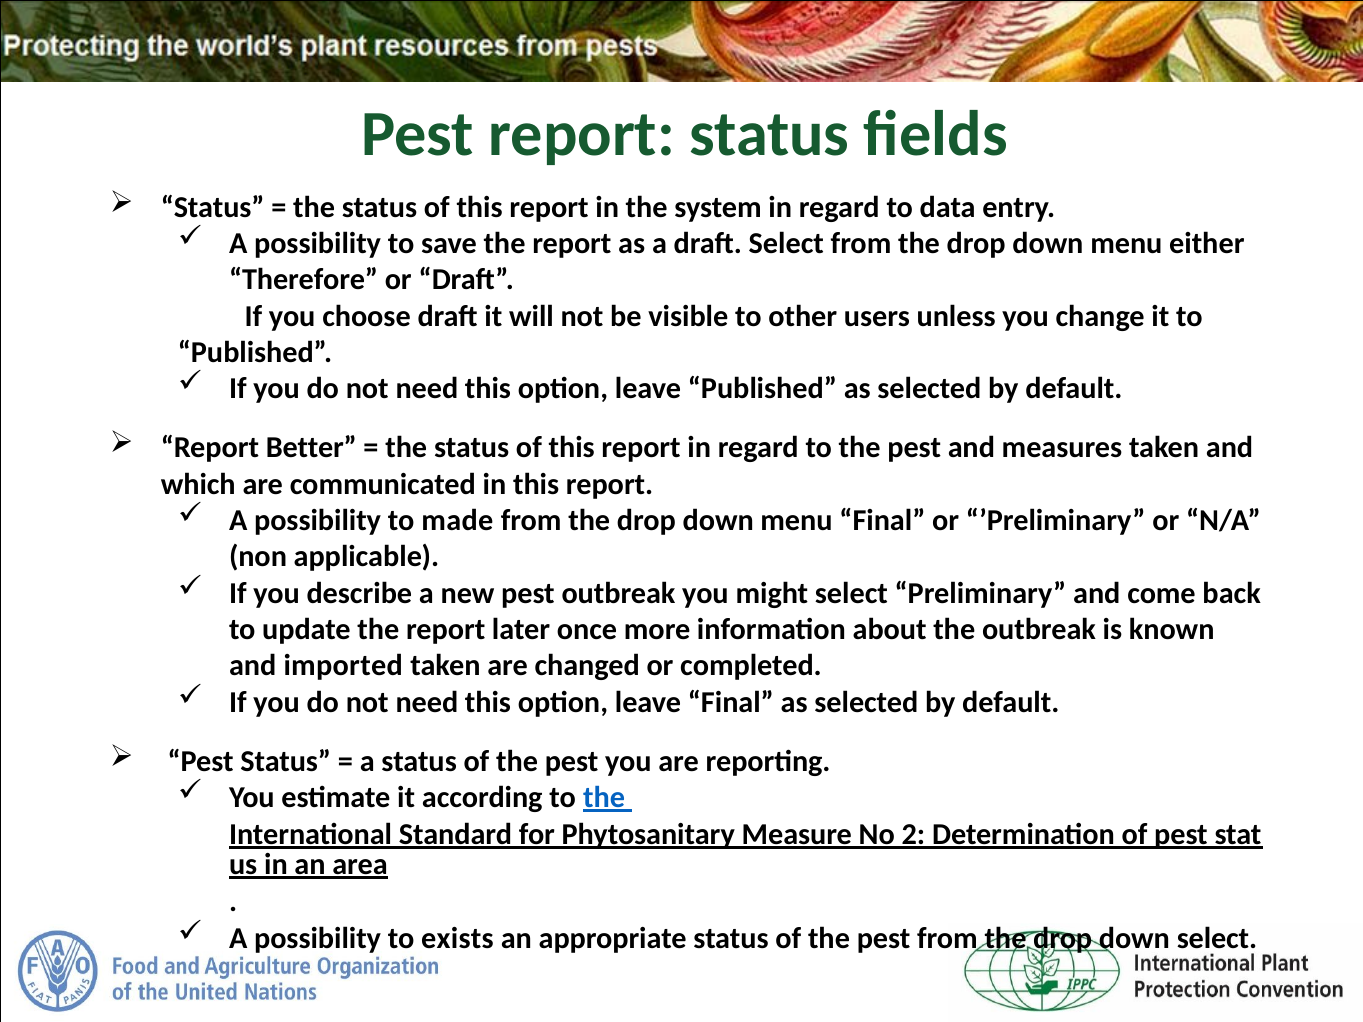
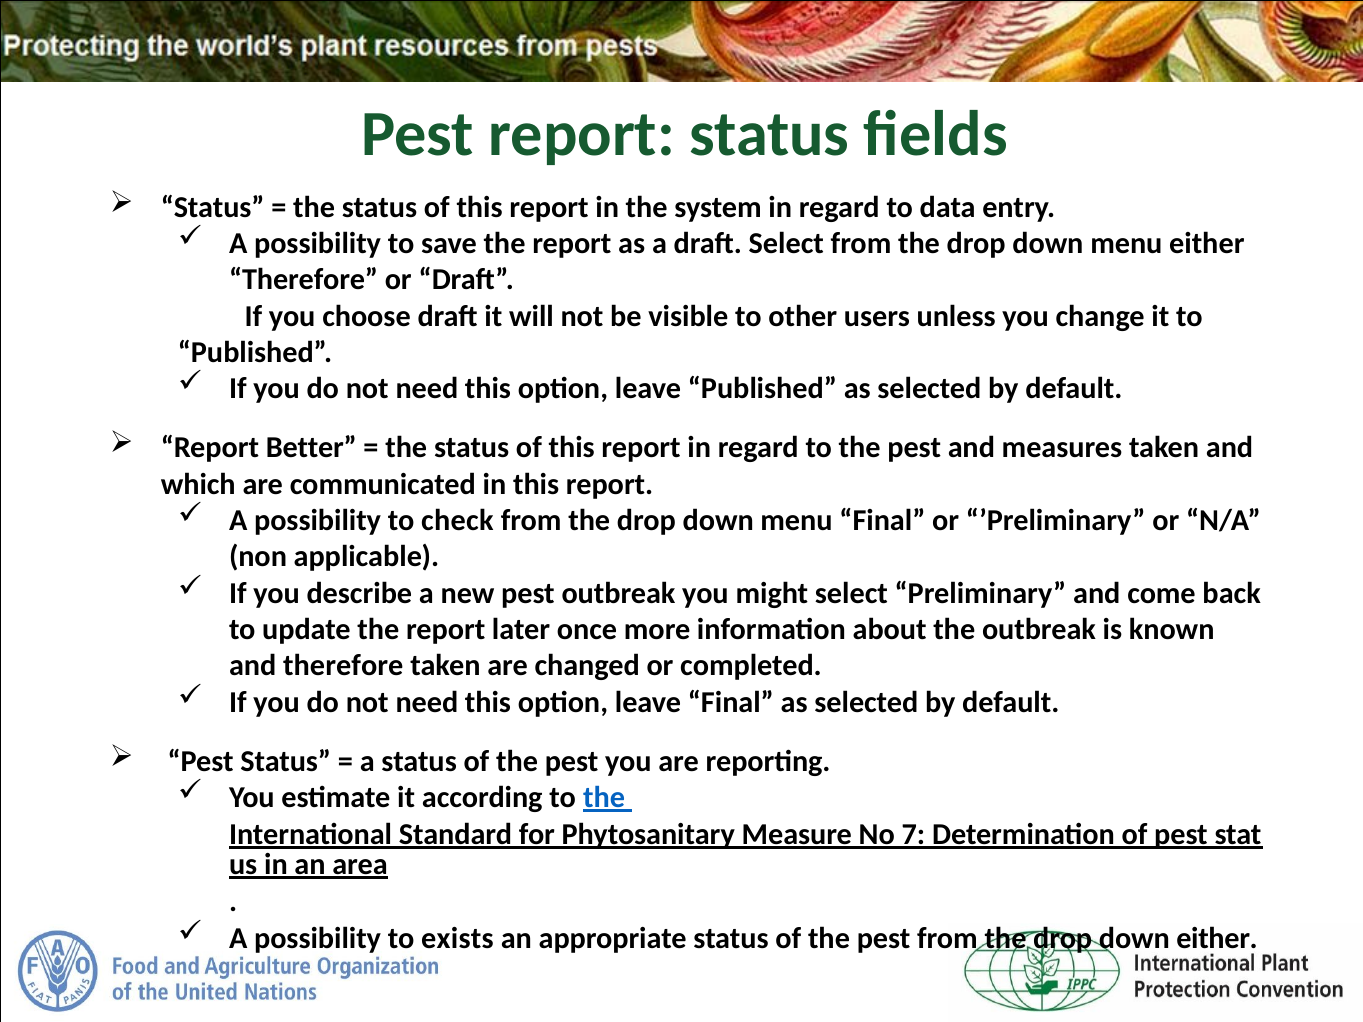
made: made -> check
and imported: imported -> therefore
2: 2 -> 7
down select: select -> either
